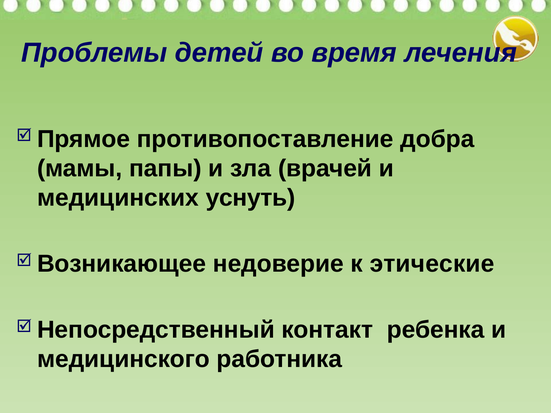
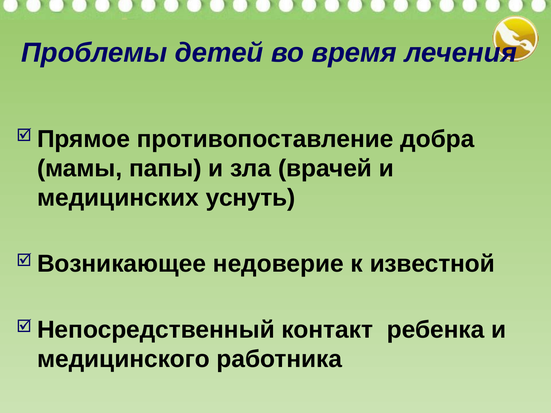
этические: этические -> известной
